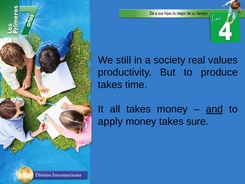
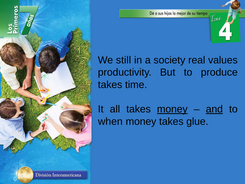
money at (172, 109) underline: none -> present
apply: apply -> when
sure: sure -> glue
